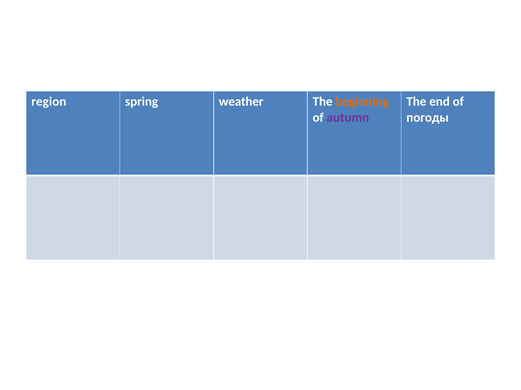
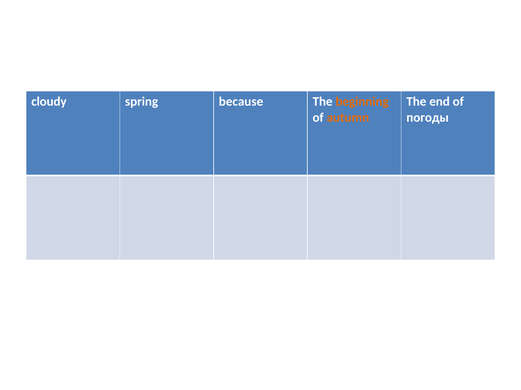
region: region -> cloudy
weather: weather -> because
autumn colour: purple -> orange
